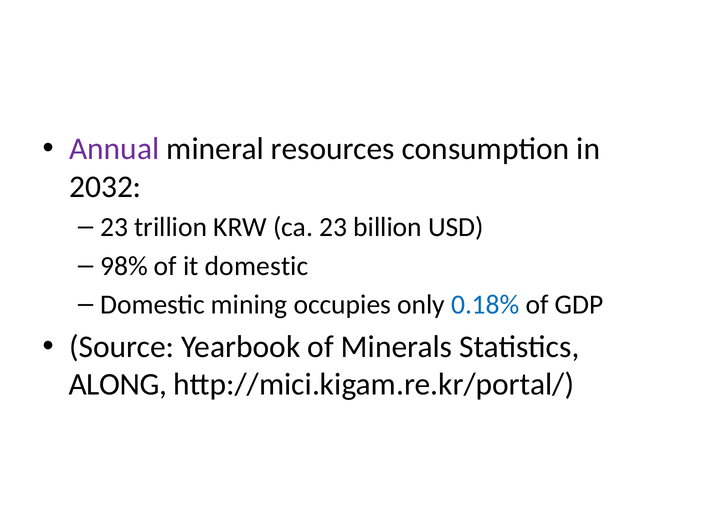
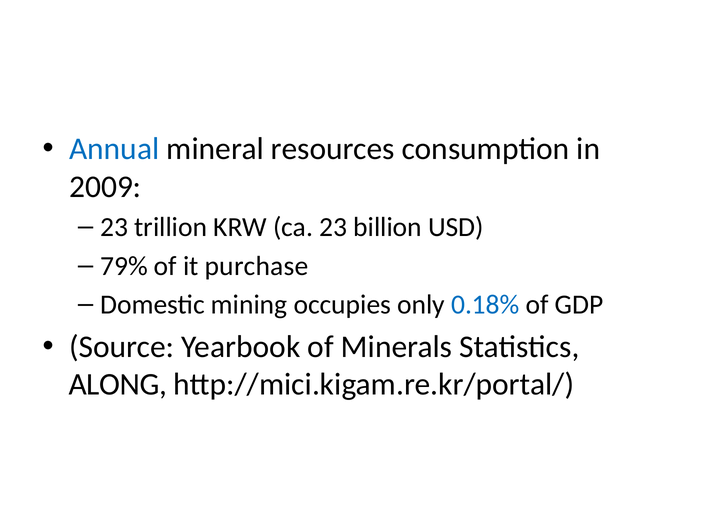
Annual colour: purple -> blue
2032: 2032 -> 2009
98%: 98% -> 79%
it domestic: domestic -> purchase
